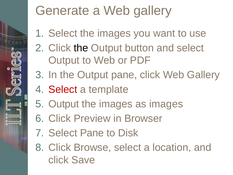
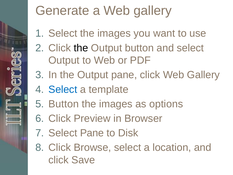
Select at (63, 89) colour: red -> blue
Output at (64, 104): Output -> Button
as images: images -> options
